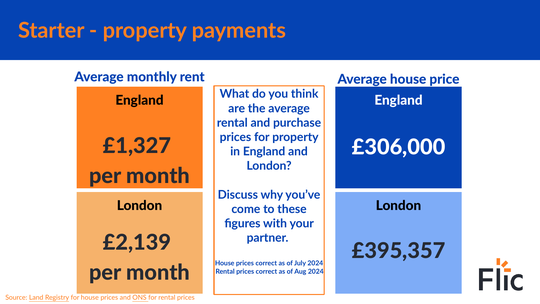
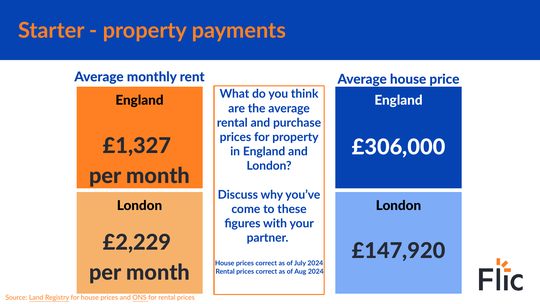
£2,139: £2,139 -> £2,229
£395,357: £395,357 -> £147,920
